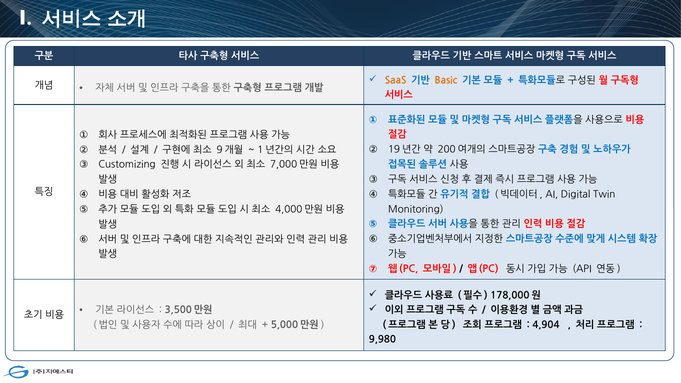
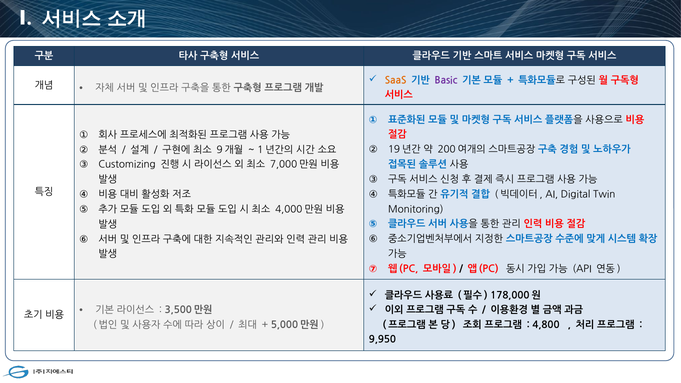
Basic colour: orange -> purple
4,904: 4,904 -> 4,800
9,980: 9,980 -> 9,950
